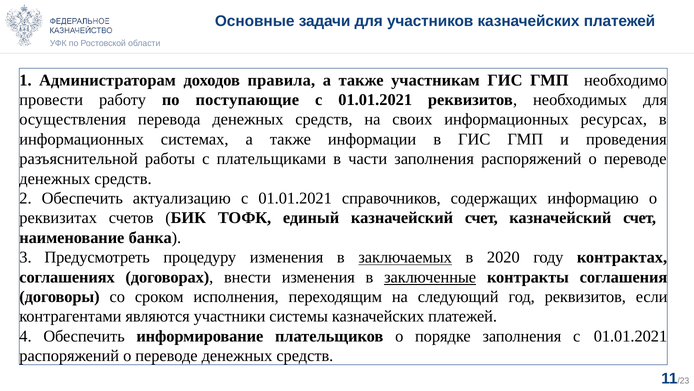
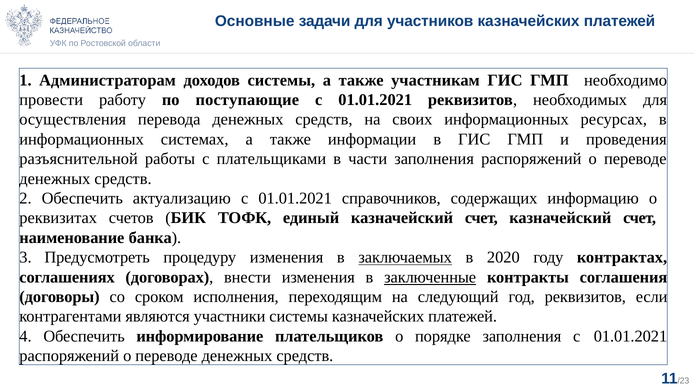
доходов правила: правила -> системы
